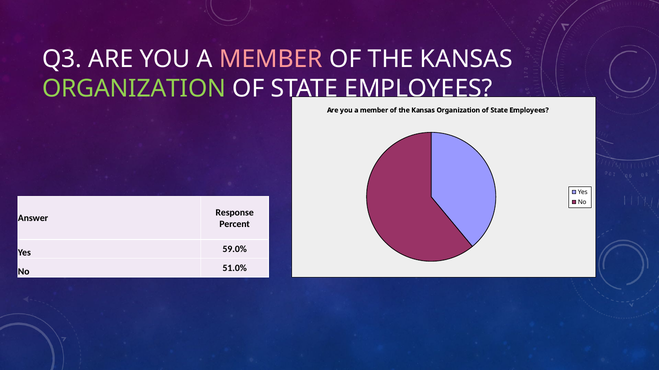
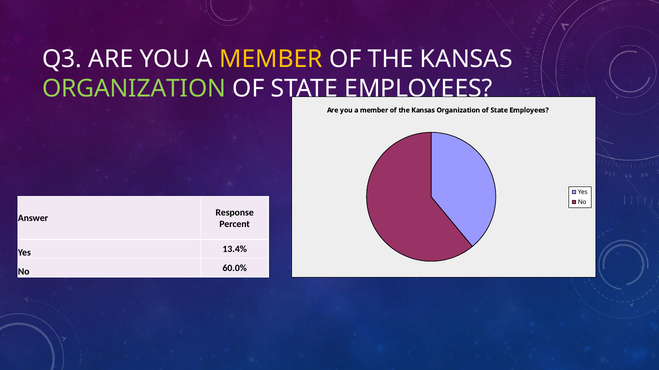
MEMBER at (271, 59) colour: pink -> yellow
59.0%: 59.0% -> 13.4%
51.0%: 51.0% -> 60.0%
